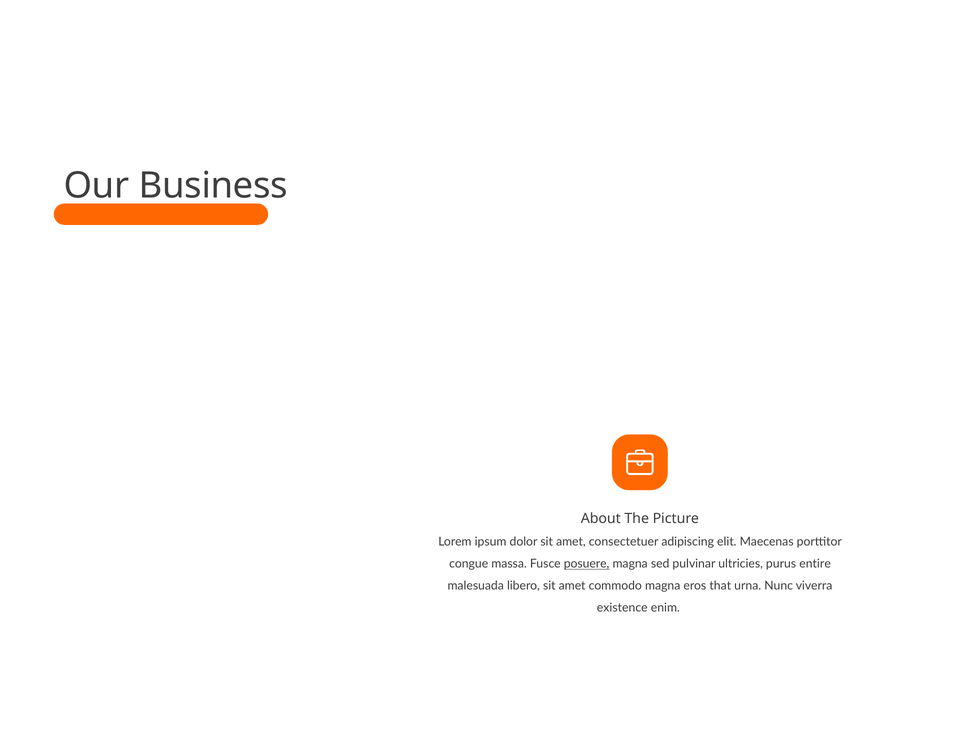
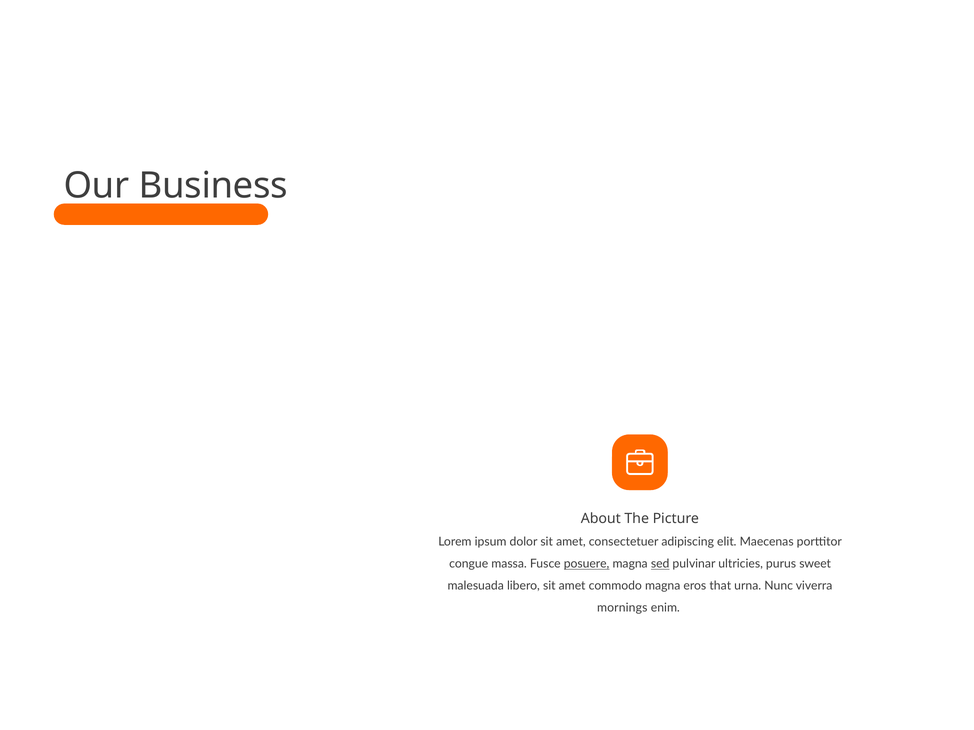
sed underline: none -> present
entire: entire -> sweet
existence: existence -> mornings
